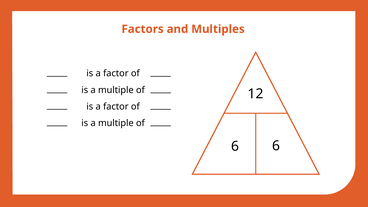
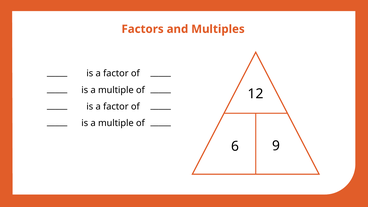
6 6: 6 -> 9
